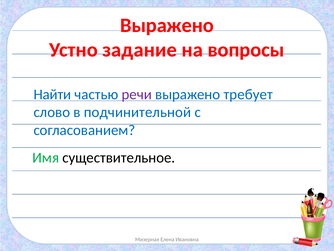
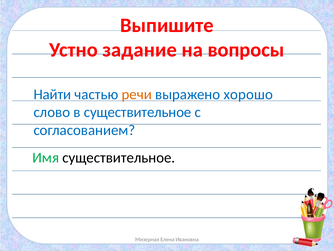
Выражено at (167, 25): Выражено -> Выпишите
речи colour: purple -> orange
требует: требует -> хорошо
в подчинительной: подчинительной -> существительное
